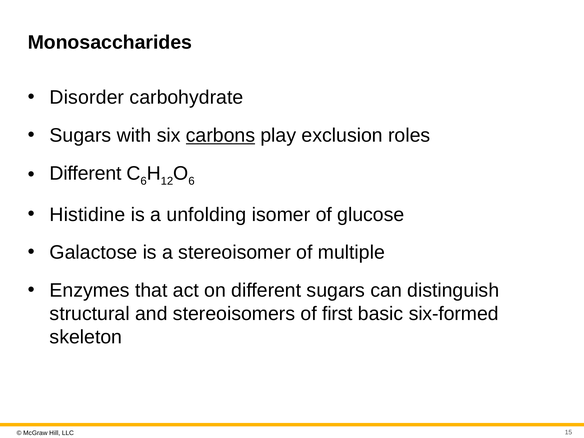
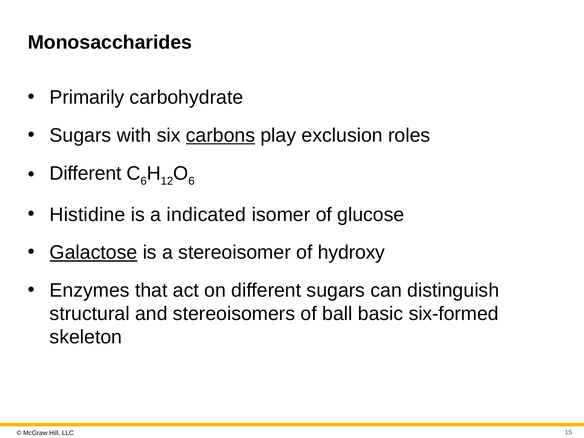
Disorder: Disorder -> Primarily
unfolding: unfolding -> indicated
Galactose underline: none -> present
multiple: multiple -> hydroxy
first: first -> ball
